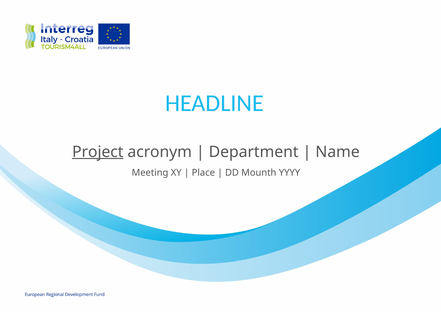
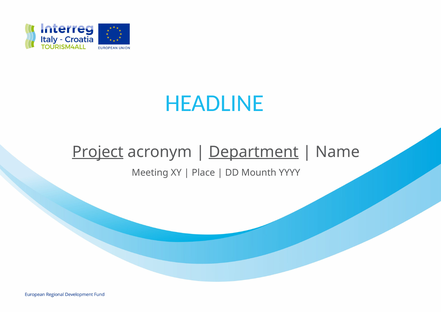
Department underline: none -> present
